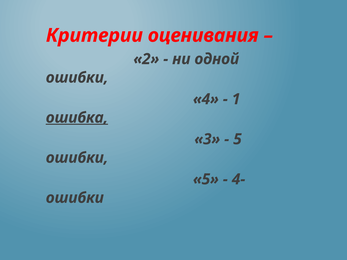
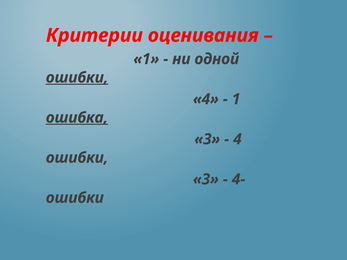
2 at (146, 59): 2 -> 1
ошибки at (77, 78) underline: none -> present
5 at (237, 139): 5 -> 4
5 at (206, 179): 5 -> 3
